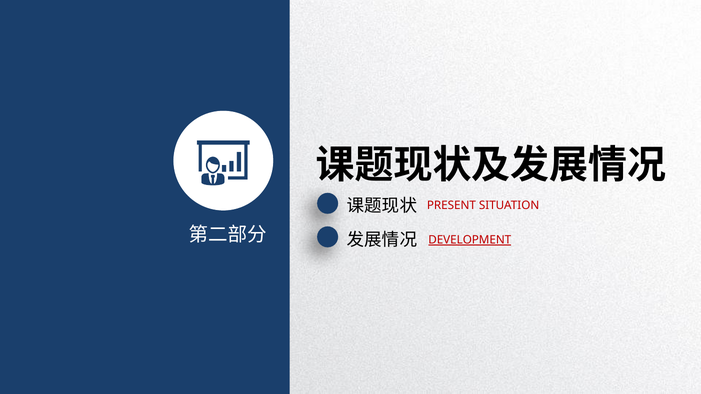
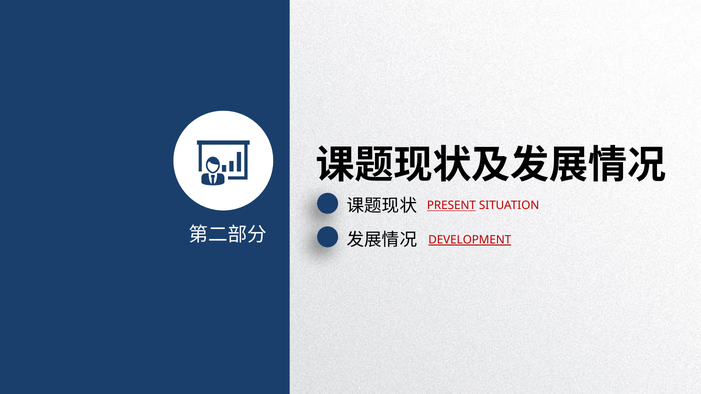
PRESENT underline: none -> present
